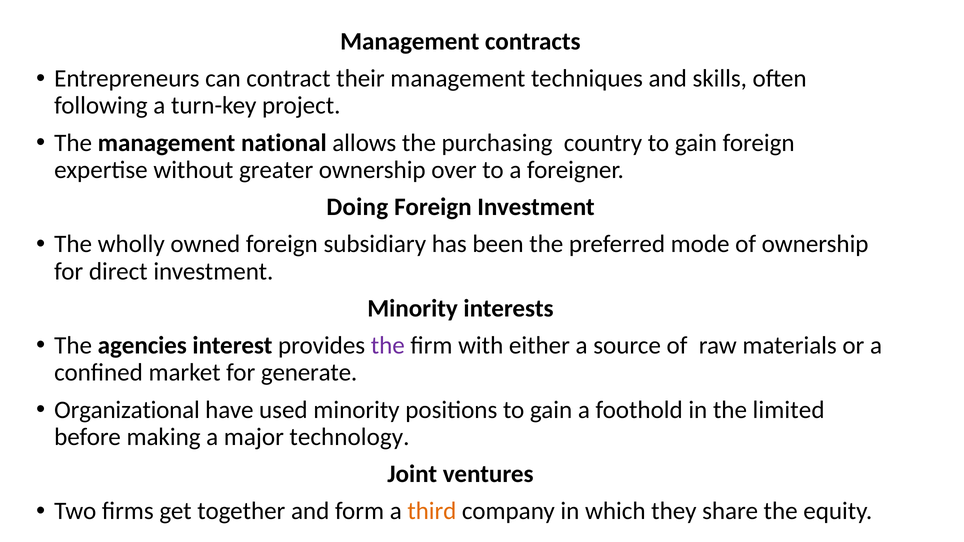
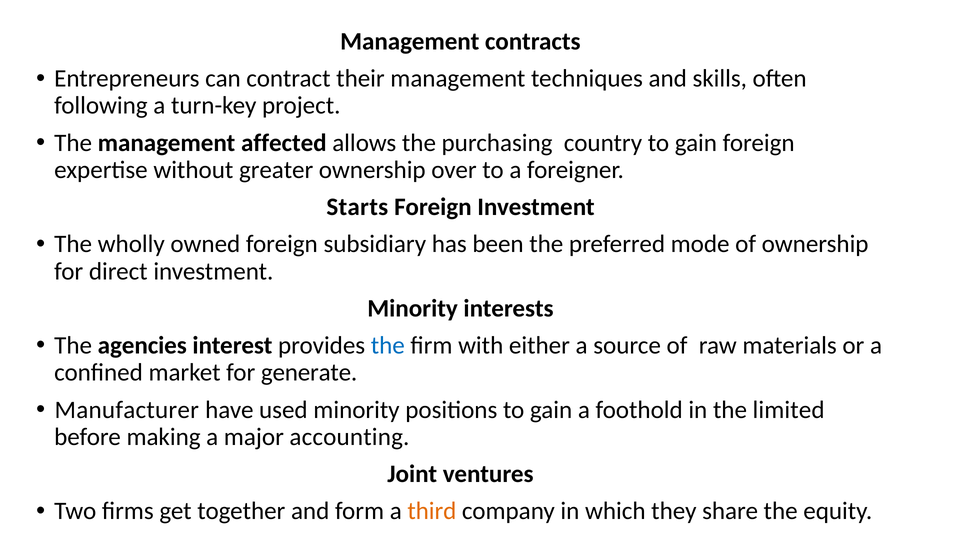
national: national -> affected
Doing: Doing -> Starts
the at (388, 346) colour: purple -> blue
Organizational: Organizational -> Manufacturer
technology: technology -> accounting
